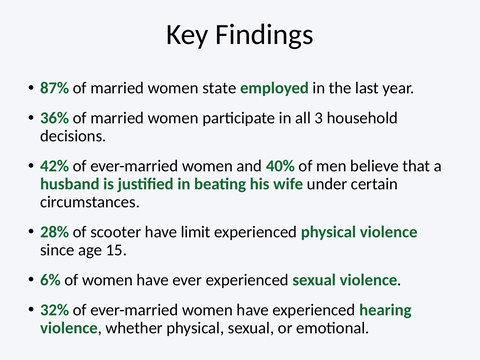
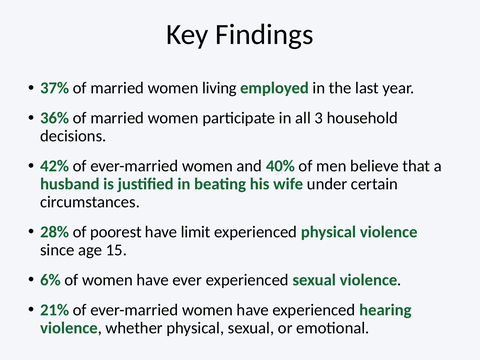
87%: 87% -> 37%
state: state -> living
scooter: scooter -> poorest
32%: 32% -> 21%
